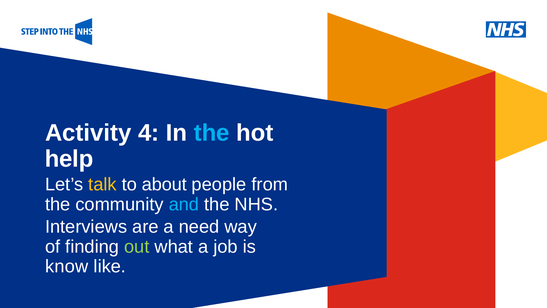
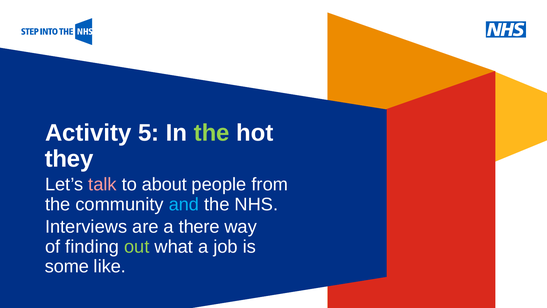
4: 4 -> 5
the at (212, 133) colour: light blue -> light green
help: help -> they
talk colour: yellow -> pink
need: need -> there
know: know -> some
